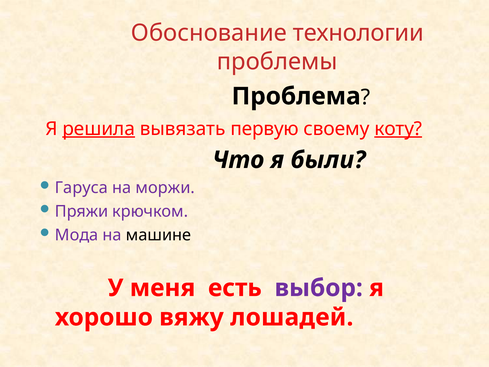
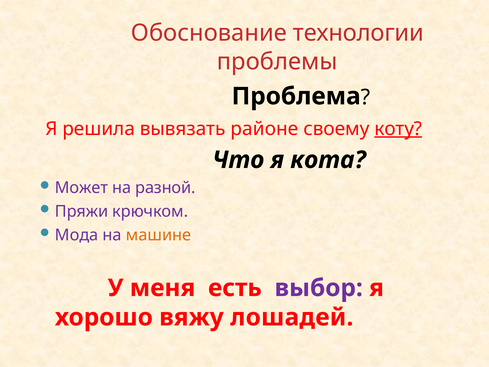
решила underline: present -> none
первую: первую -> районе
были: были -> кота
Гаруса: Гаруса -> Может
моржи: моржи -> разной
машине colour: black -> orange
